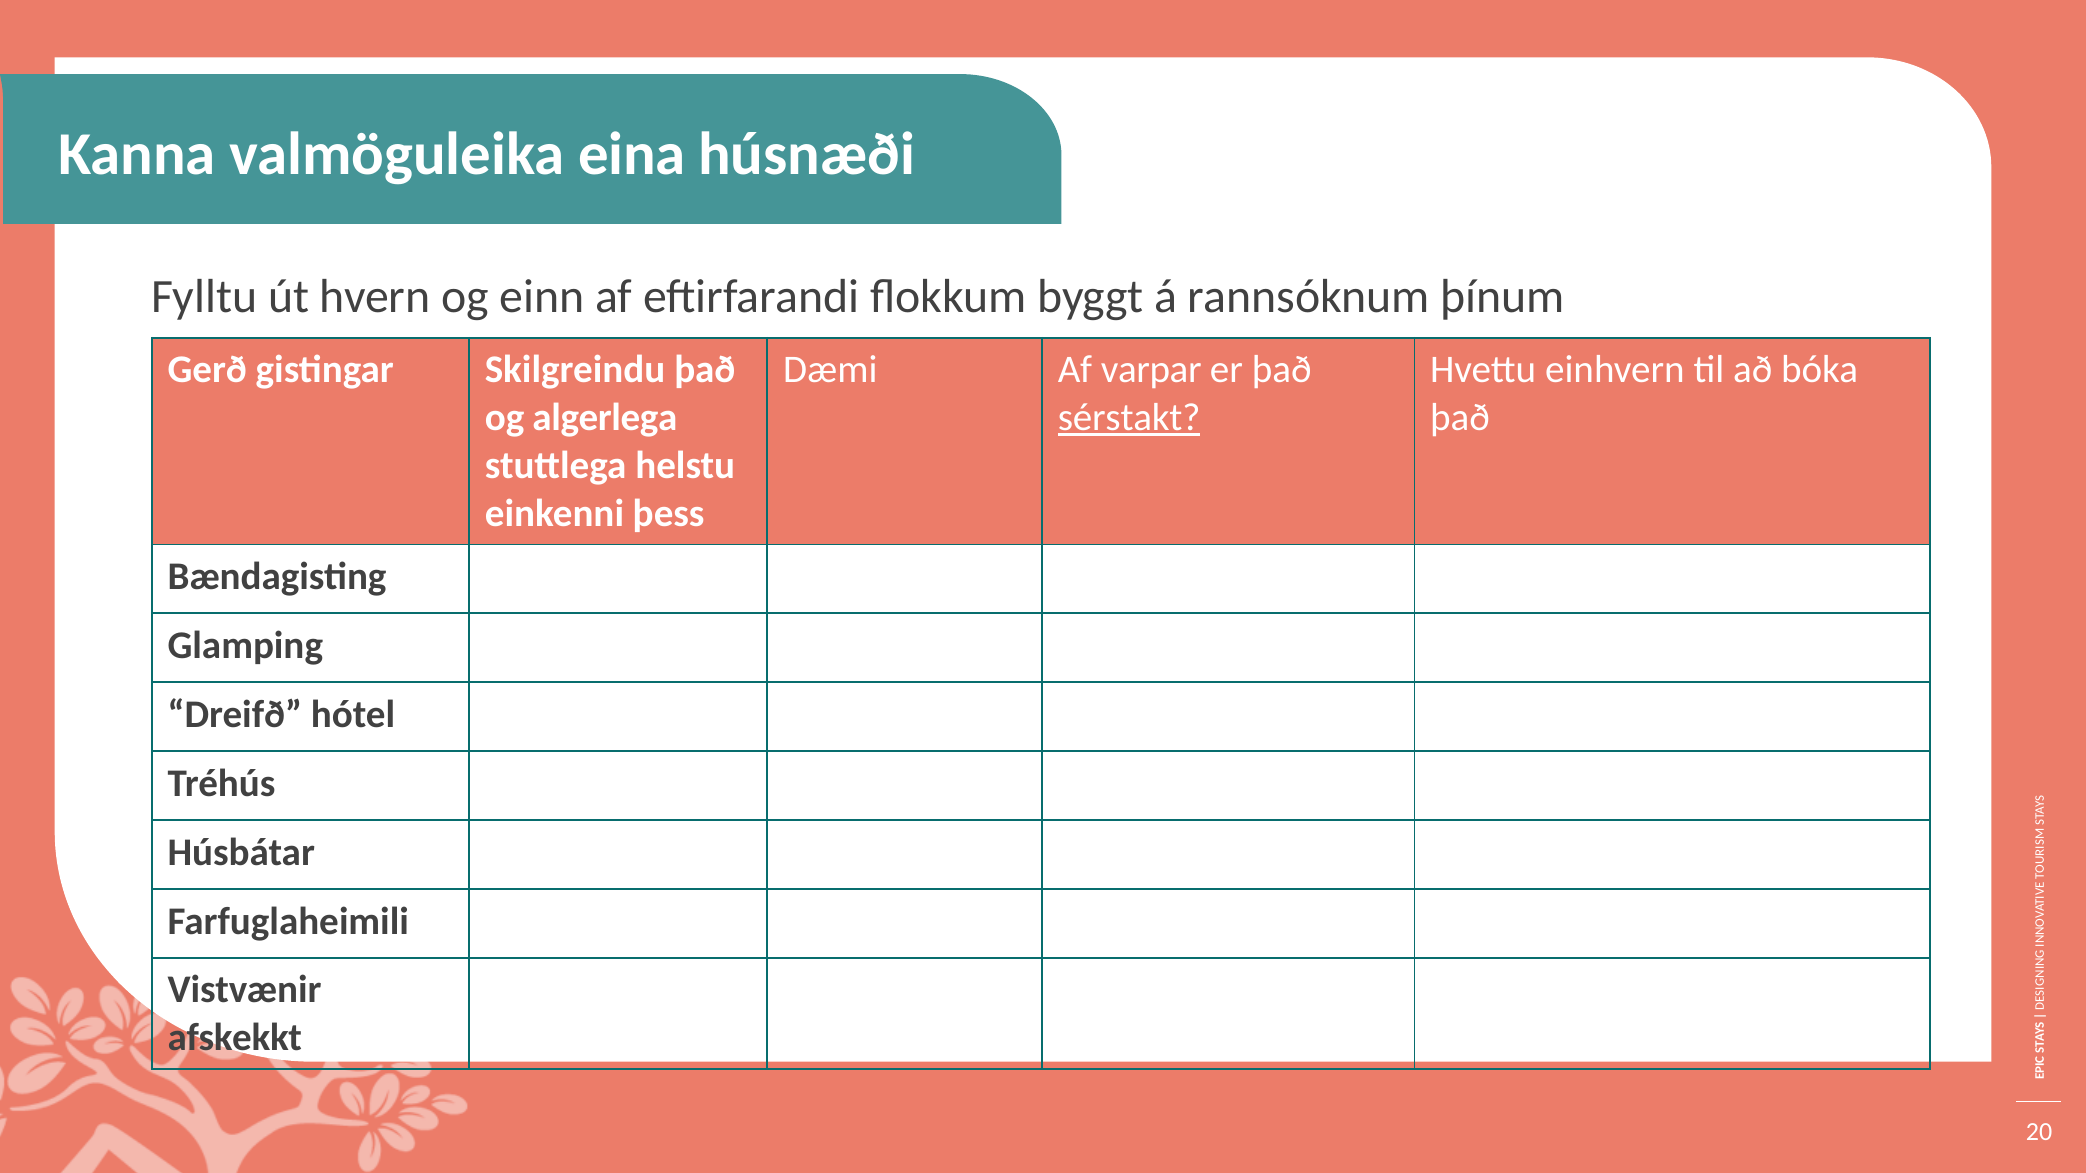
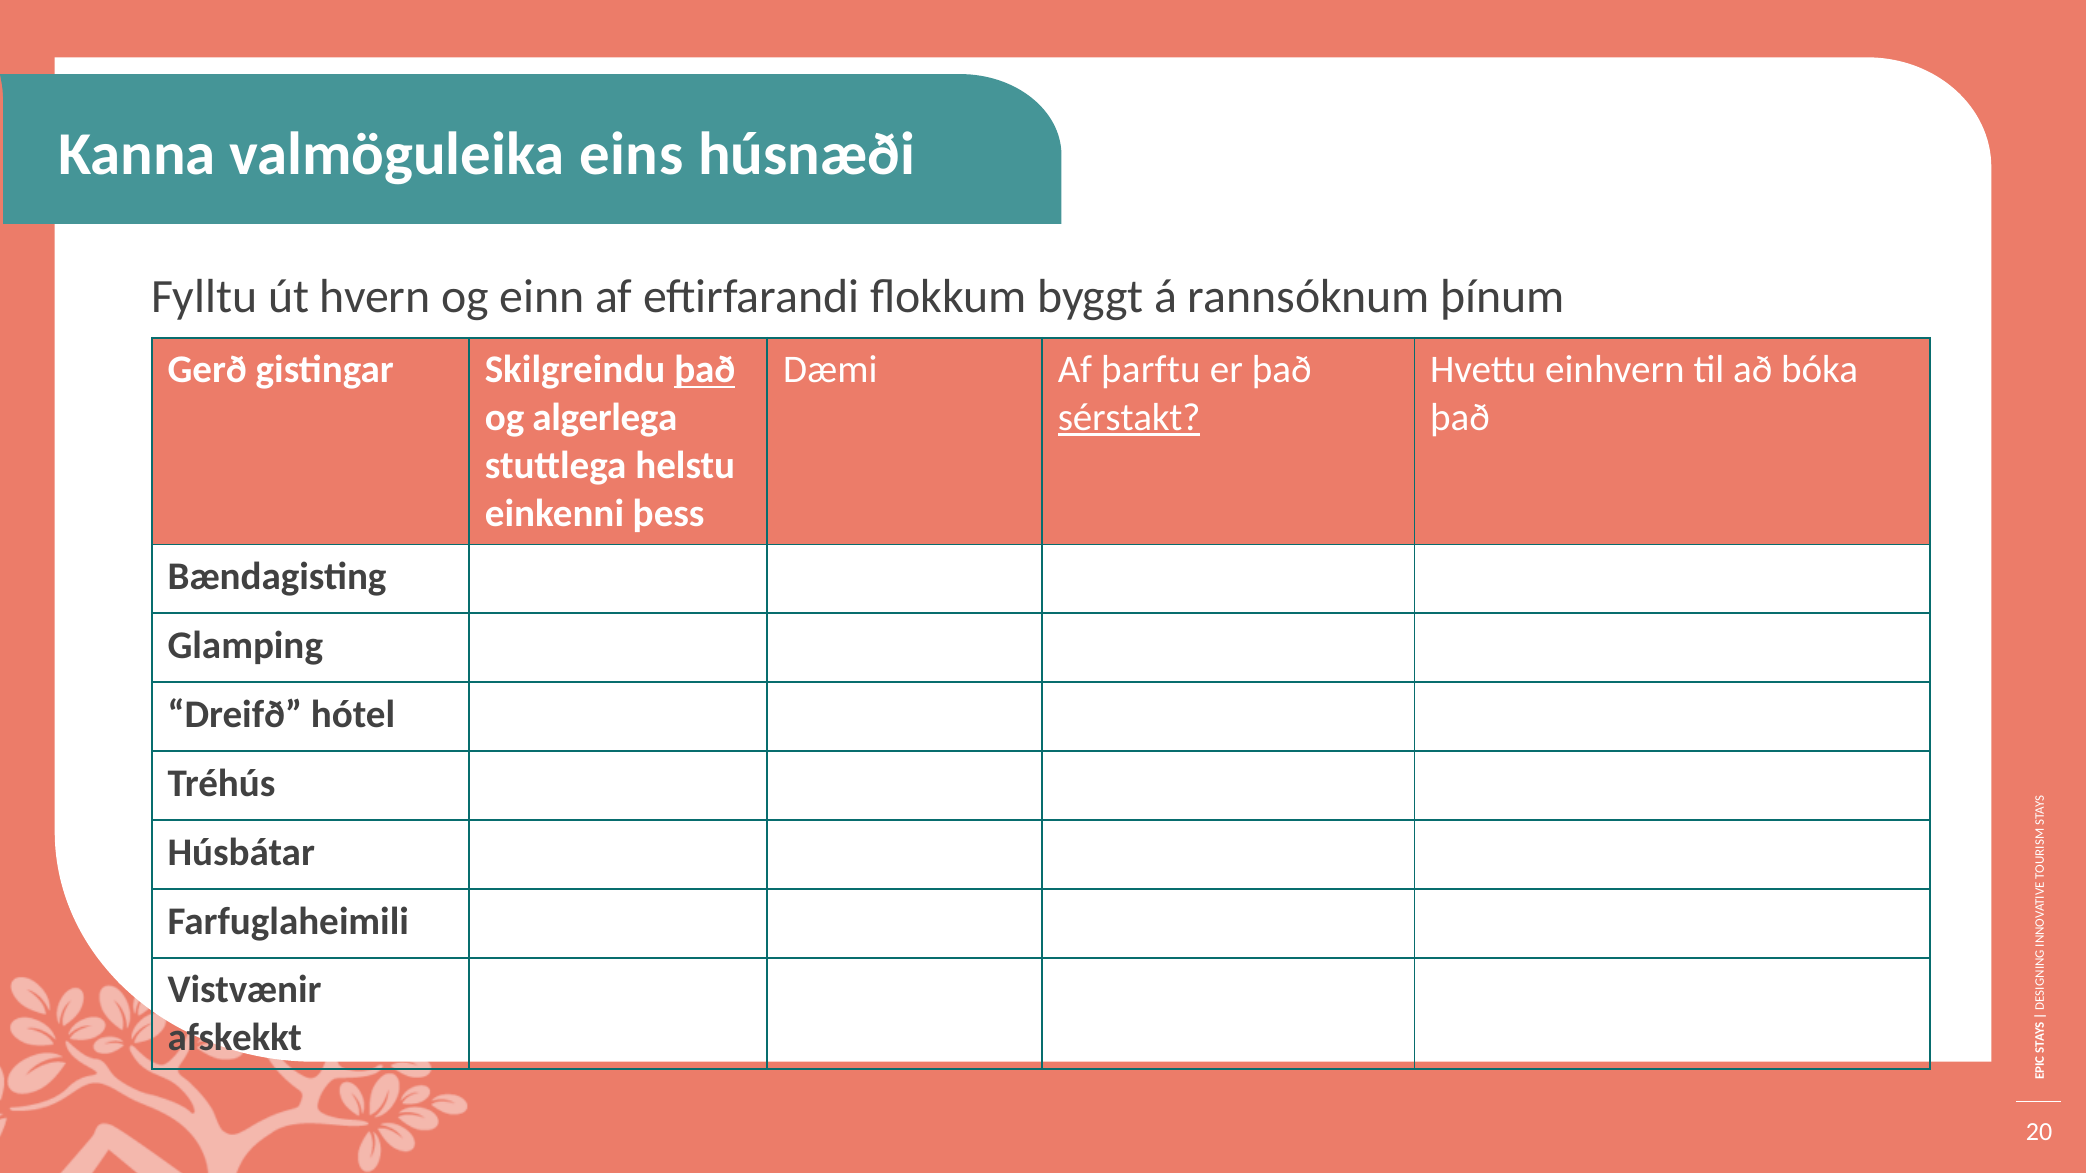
eina: eina -> eins
það at (705, 370) underline: none -> present
varpar: varpar -> þarftu
